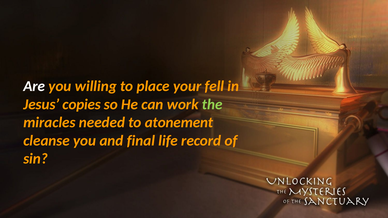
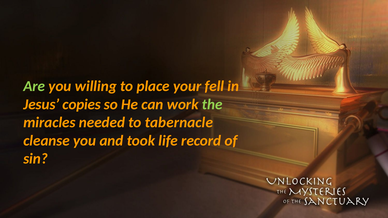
Are colour: white -> light green
atonement: atonement -> tabernacle
final: final -> took
